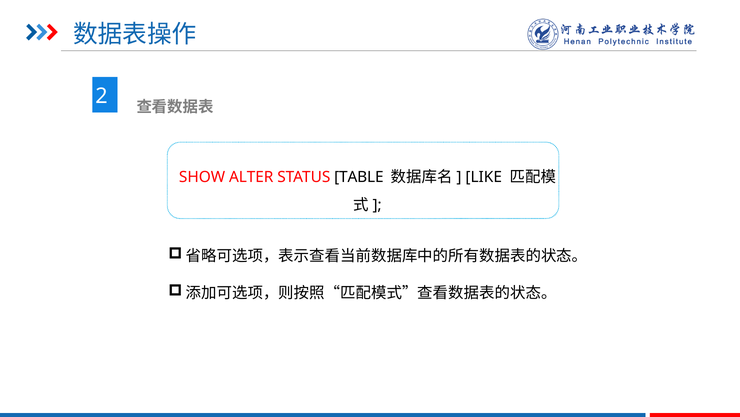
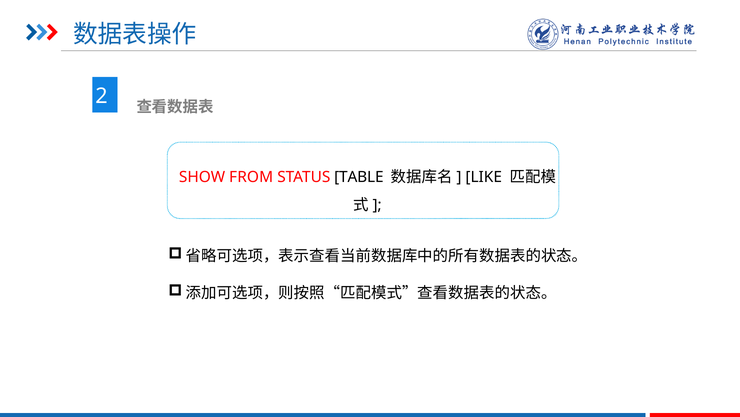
ALTER: ALTER -> FROM
